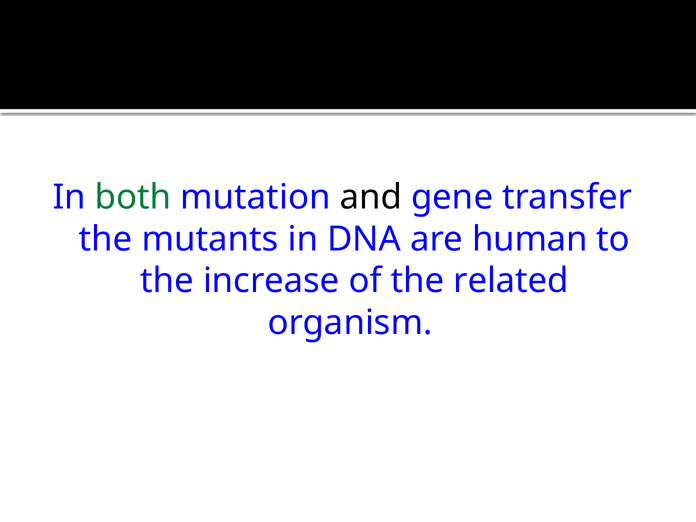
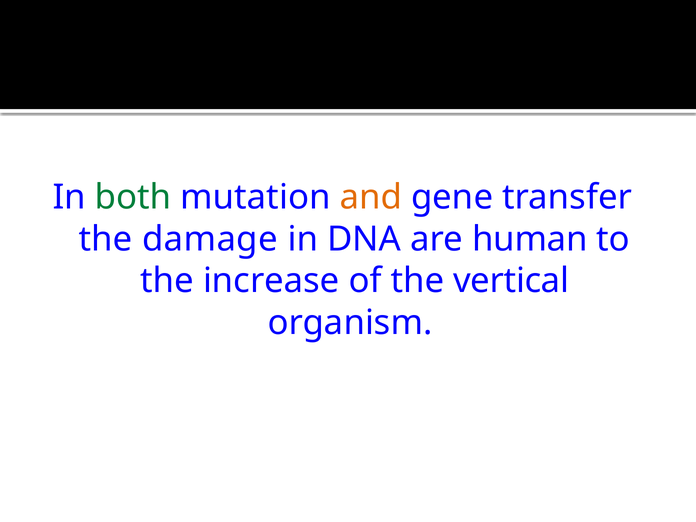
and colour: black -> orange
mutants: mutants -> damage
related: related -> vertical
